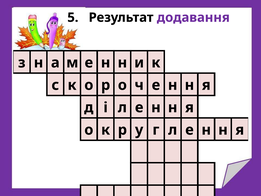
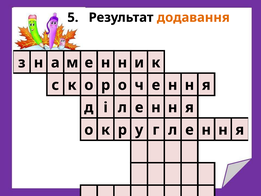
додавання colour: purple -> orange
